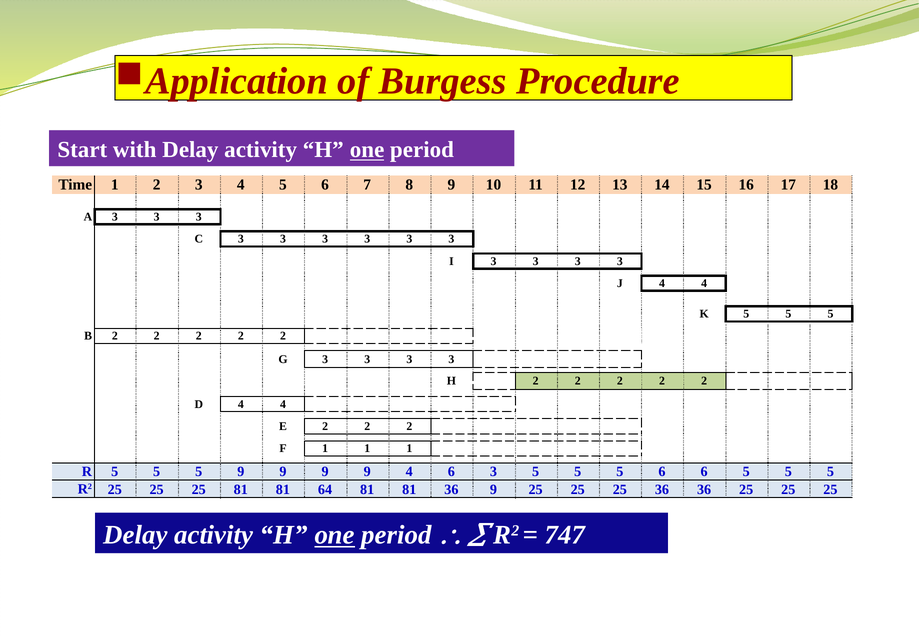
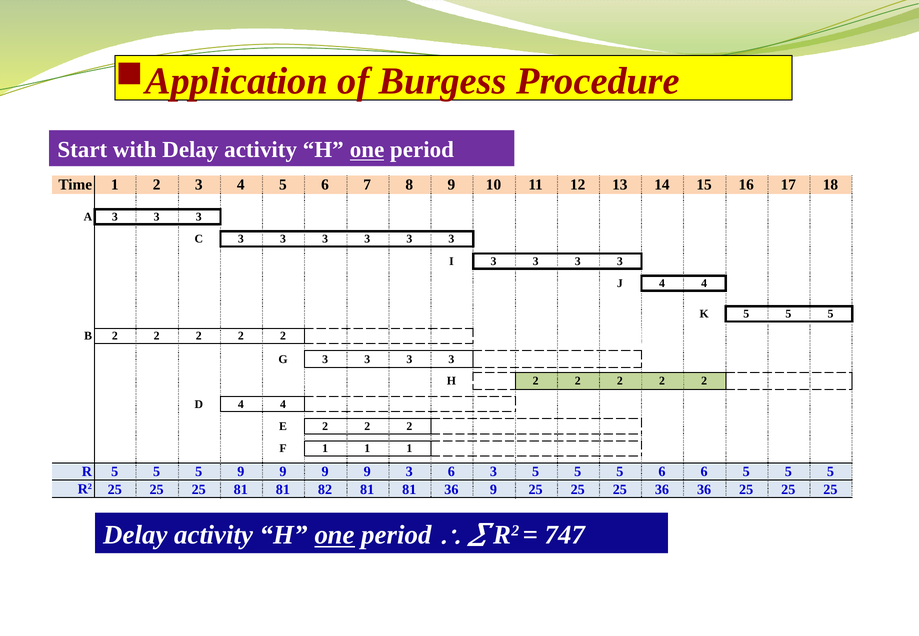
9 4: 4 -> 3
64: 64 -> 82
